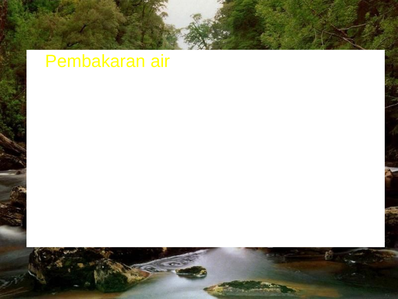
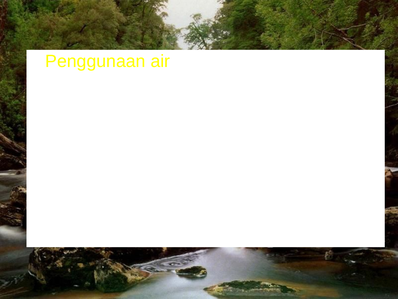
Pembakaran: Pembakaran -> Penggunaan
